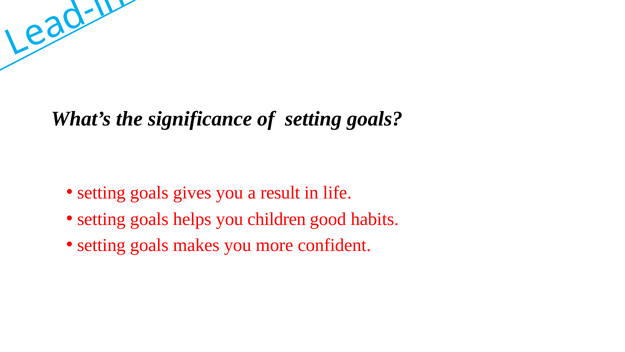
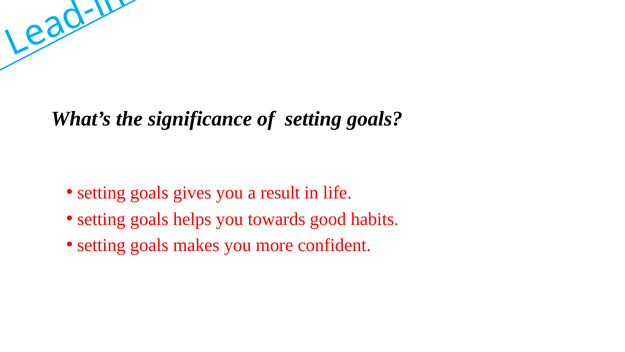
children: children -> towards
